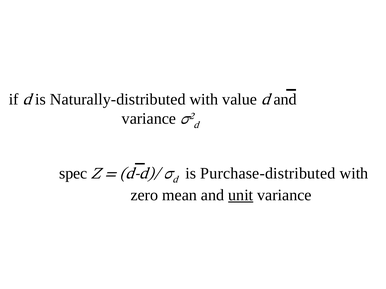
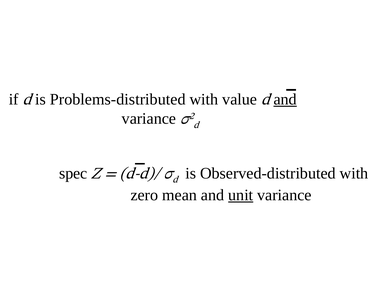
Naturally-distributed: Naturally-distributed -> Problems-distributed
and at (285, 100) underline: none -> present
Purchase-distributed: Purchase-distributed -> Observed-distributed
